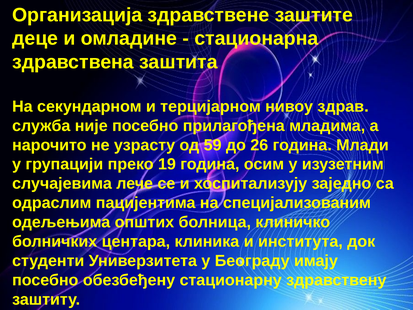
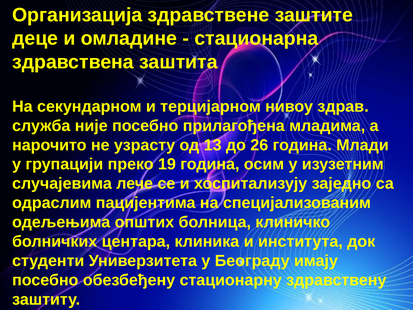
59: 59 -> 13
